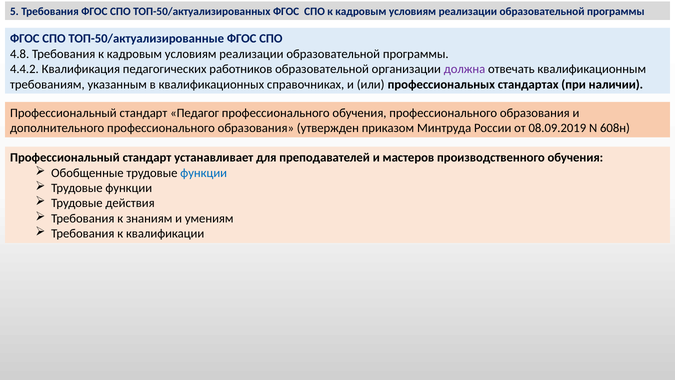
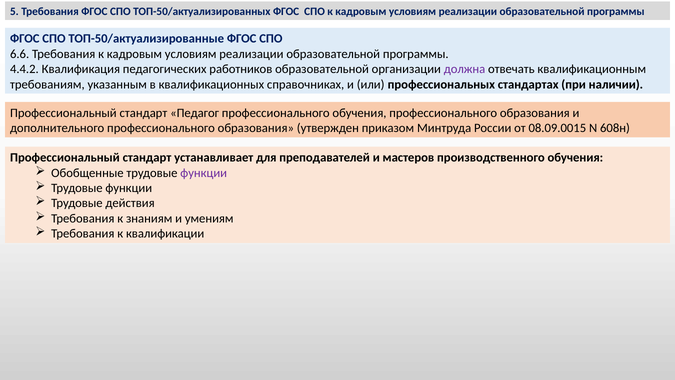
4.8: 4.8 -> 6.6
08.09.2019: 08.09.2019 -> 08.09.0015
функции at (204, 173) colour: blue -> purple
